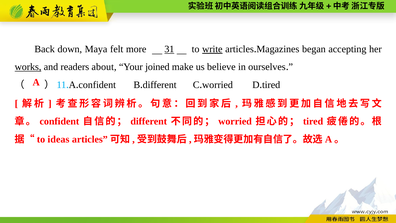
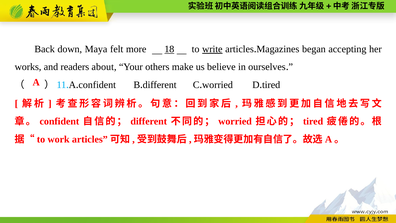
31: 31 -> 18
works underline: present -> none
joined: joined -> others
ideas: ideas -> work
